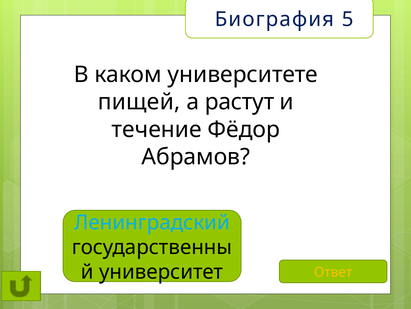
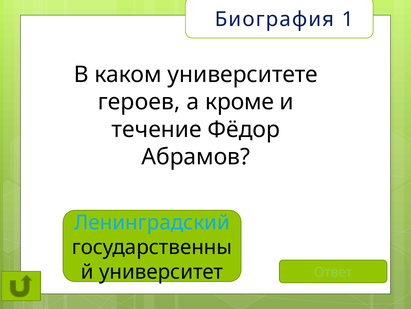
5: 5 -> 1
пищей: пищей -> героев
растут: растут -> кроме
Ответ colour: yellow -> light green
